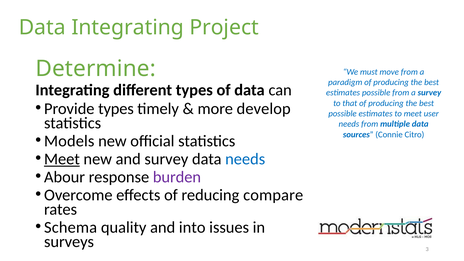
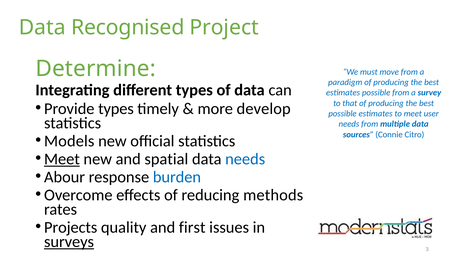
Data Integrating: Integrating -> Recognised
and survey: survey -> spatial
burden colour: purple -> blue
compare: compare -> methods
Schema: Schema -> Projects
into: into -> first
surveys underline: none -> present
